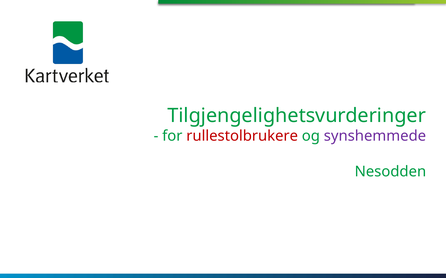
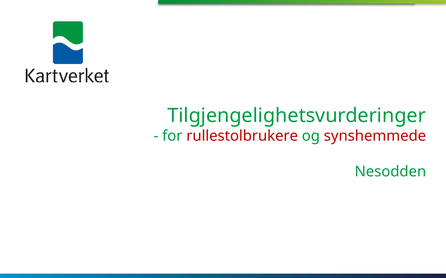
synshemmede colour: purple -> red
